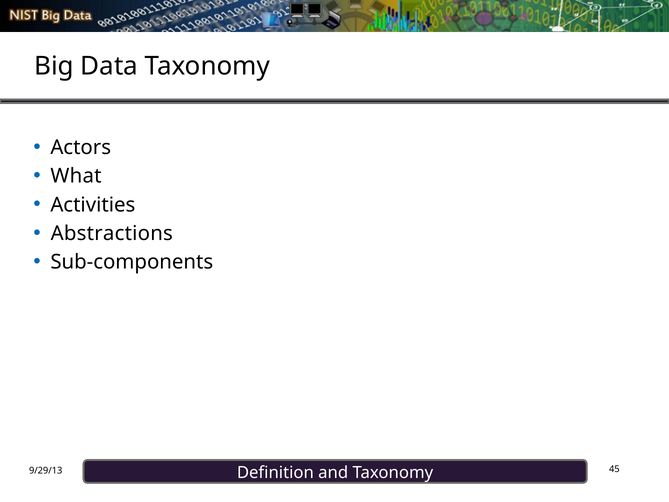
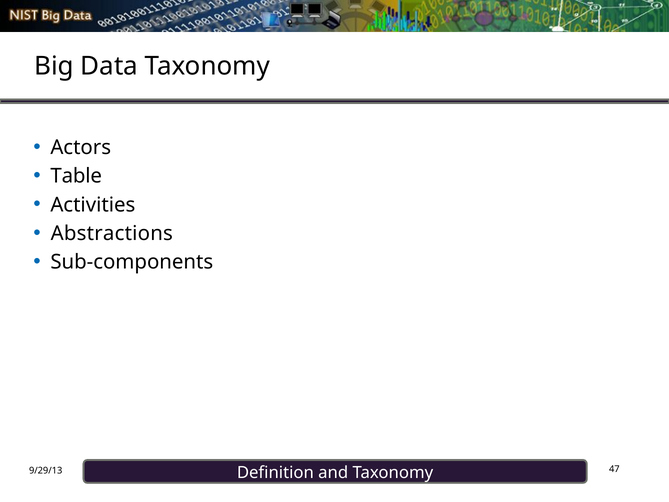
What: What -> Table
45: 45 -> 47
